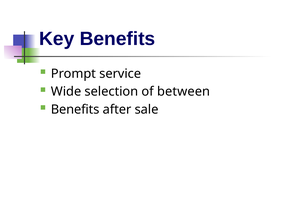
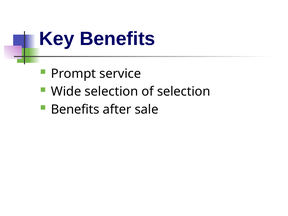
of between: between -> selection
